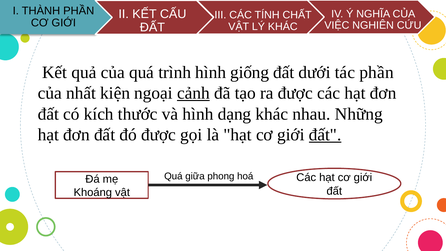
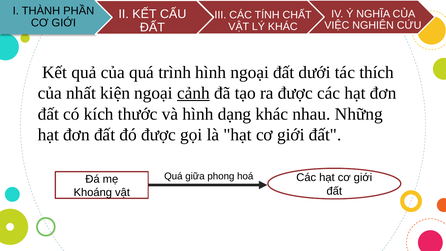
hình giống: giống -> ngoại
tác phần: phần -> thích
đất at (325, 135) underline: present -> none
